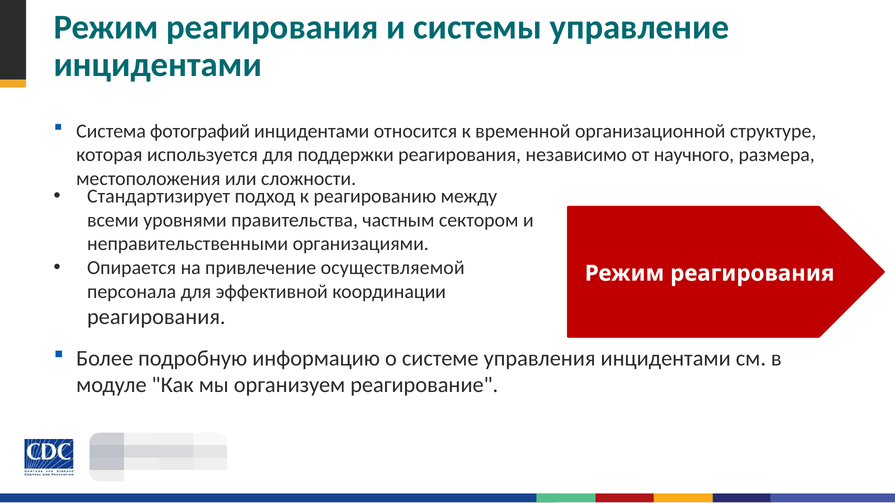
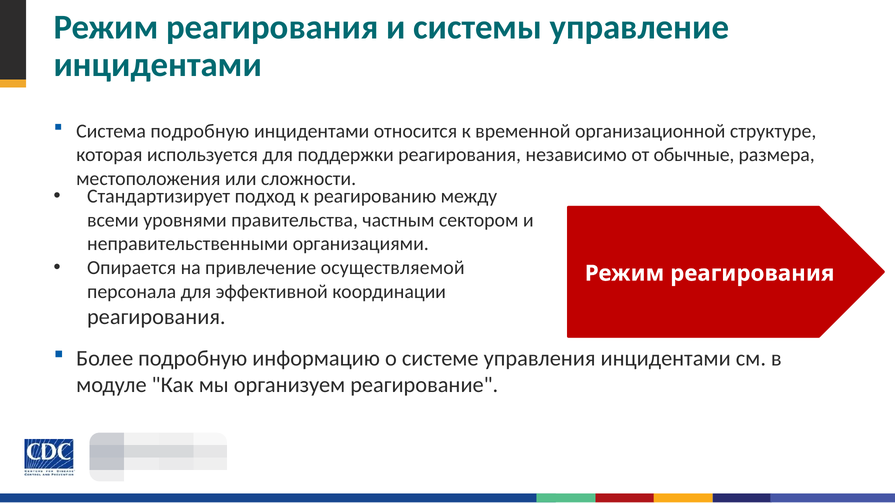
Система фотографий: фотографий -> подробную
научного: научного -> обычные
